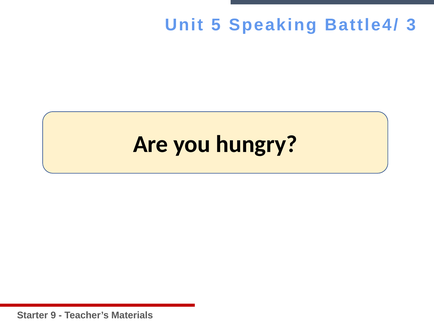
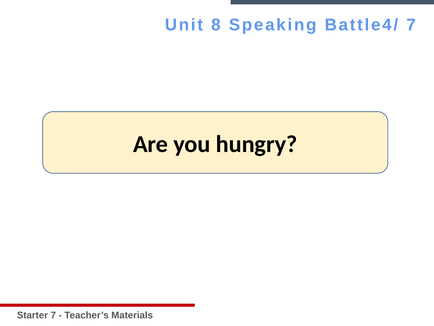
5: 5 -> 8
Battle4/ 3: 3 -> 7
Starter 9: 9 -> 7
